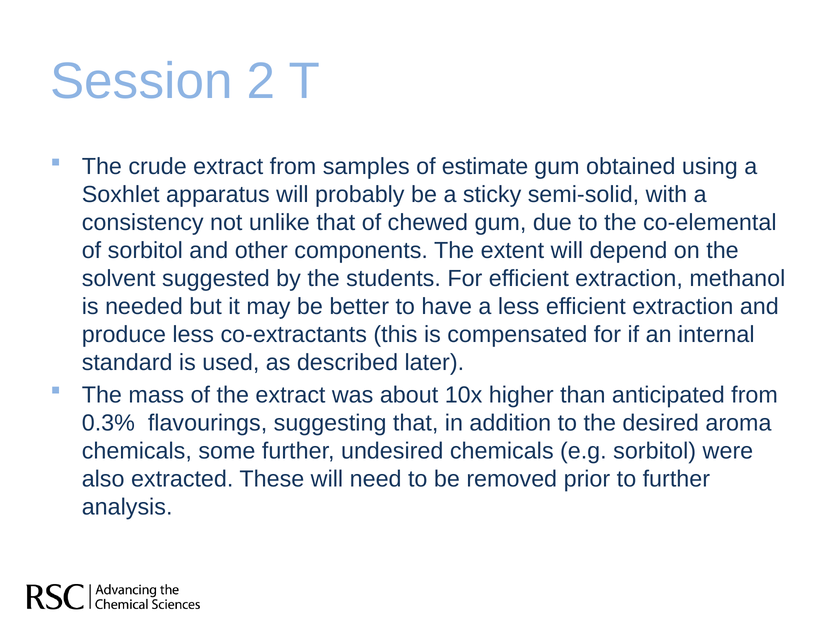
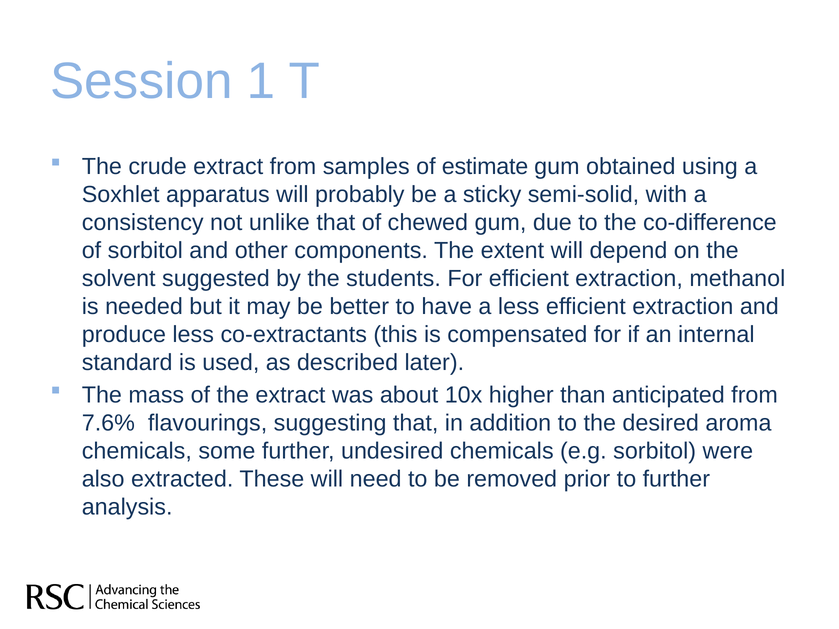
2: 2 -> 1
co-elemental: co-elemental -> co-difference
0.3%: 0.3% -> 7.6%
